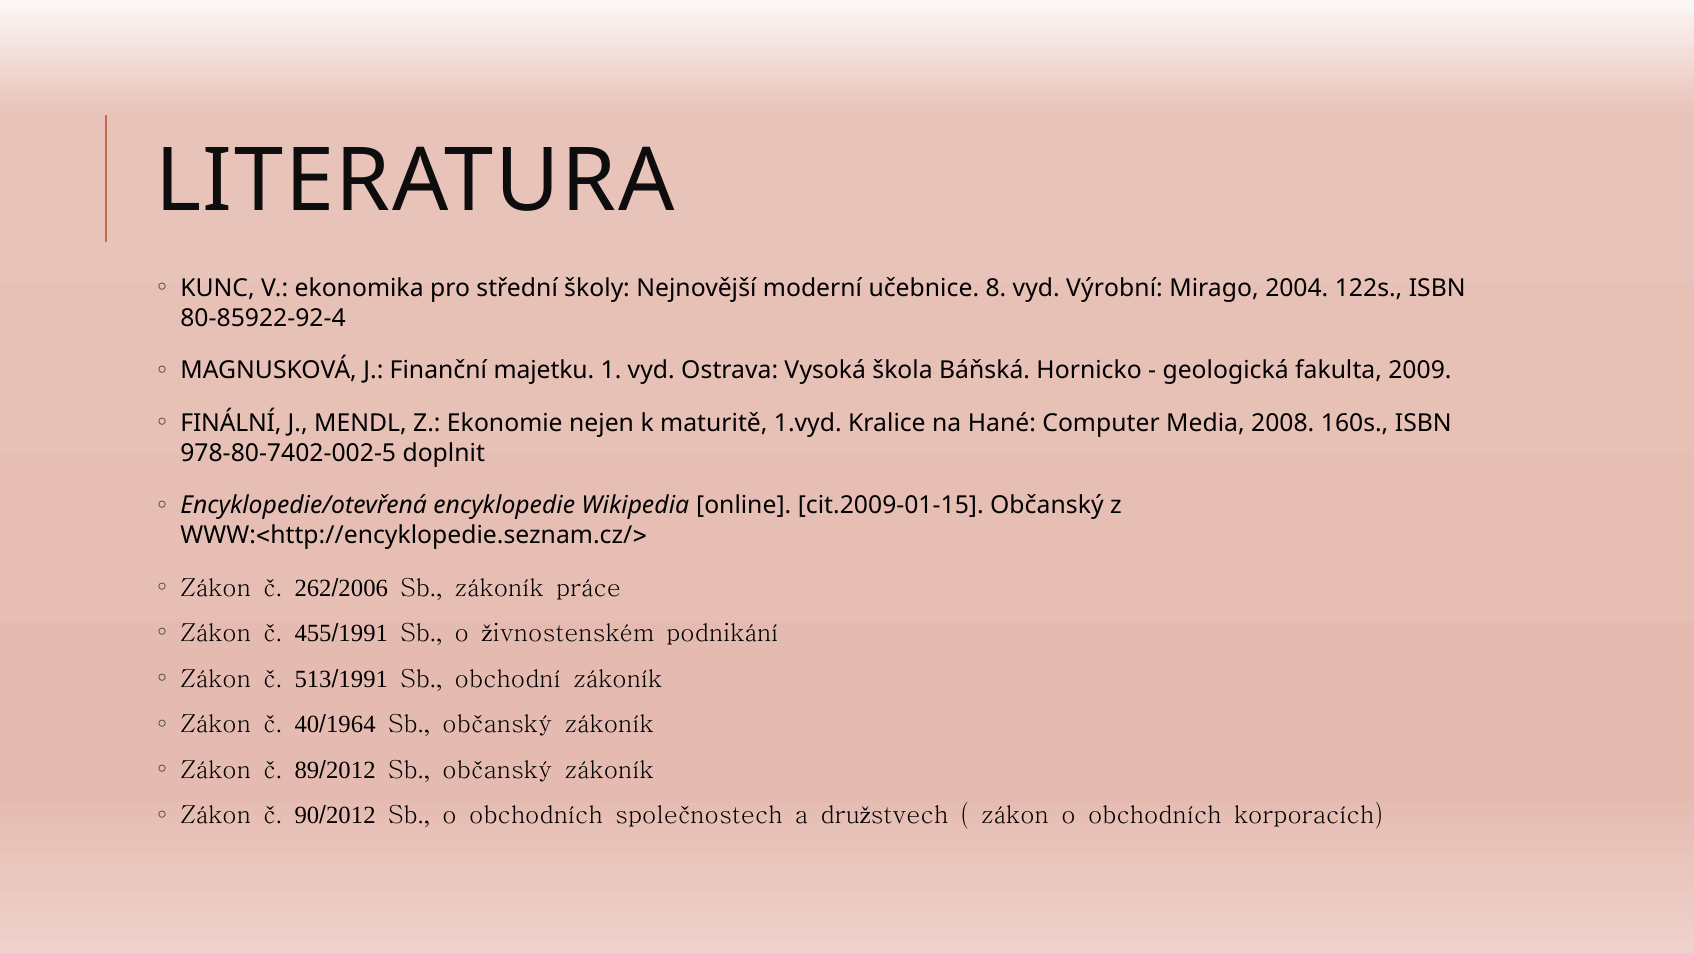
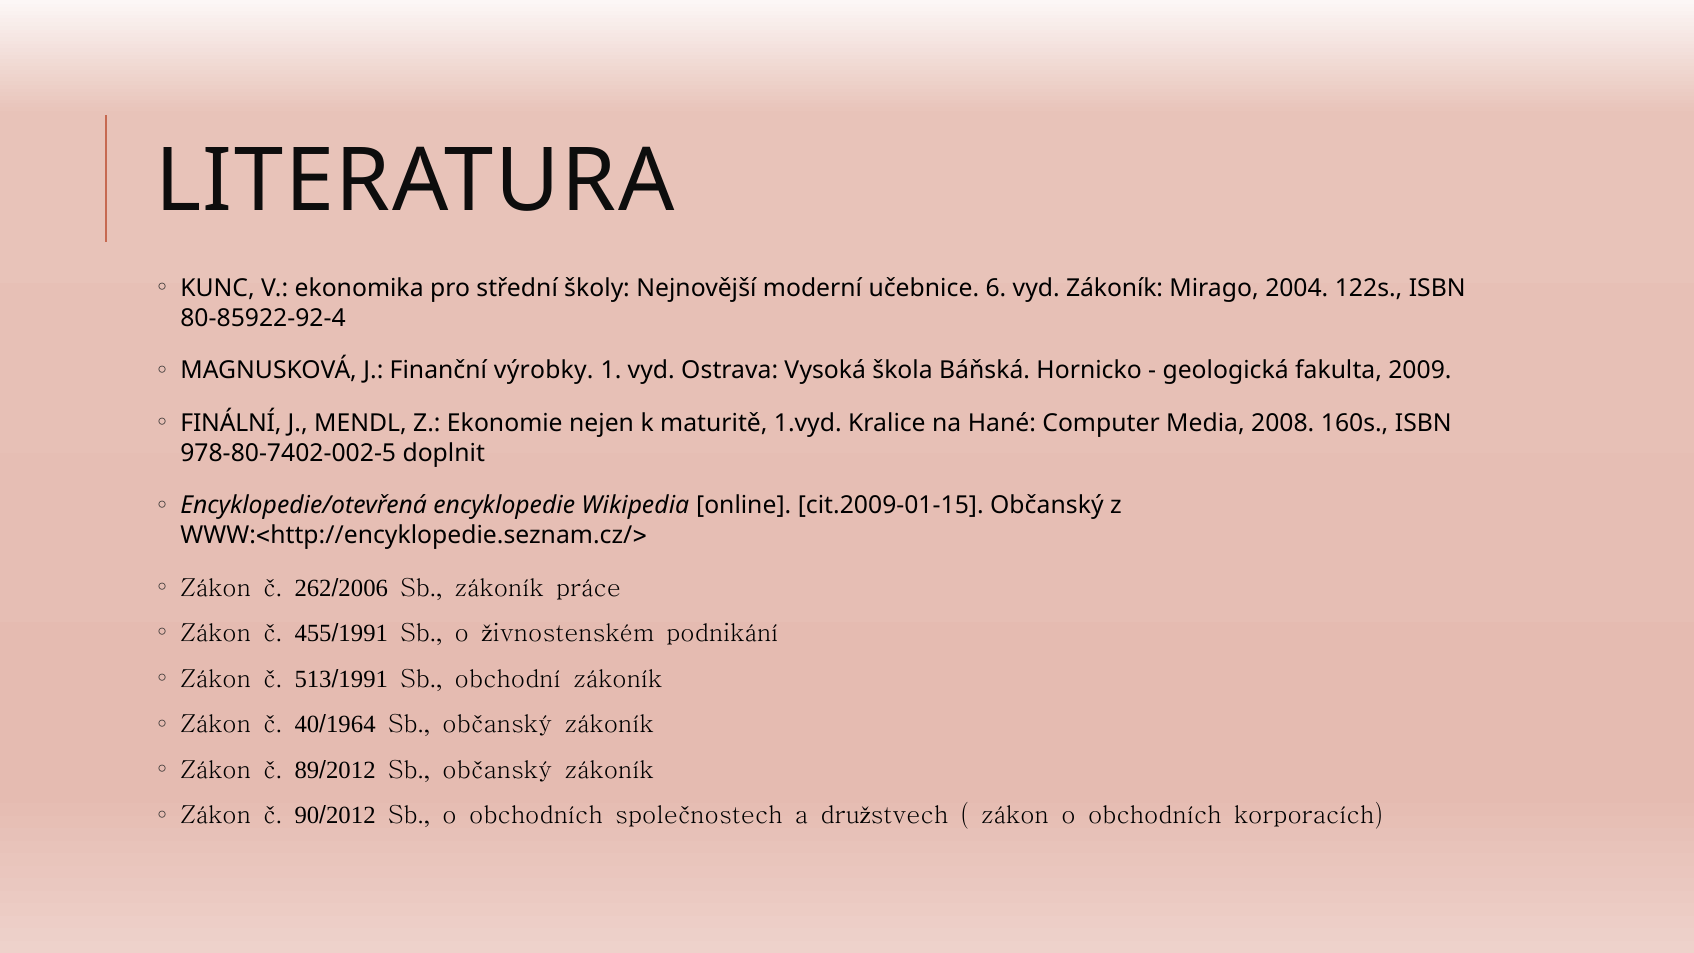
8: 8 -> 6
vyd Výrobní: Výrobní -> Zákoník
majetku: majetku -> výrobky
